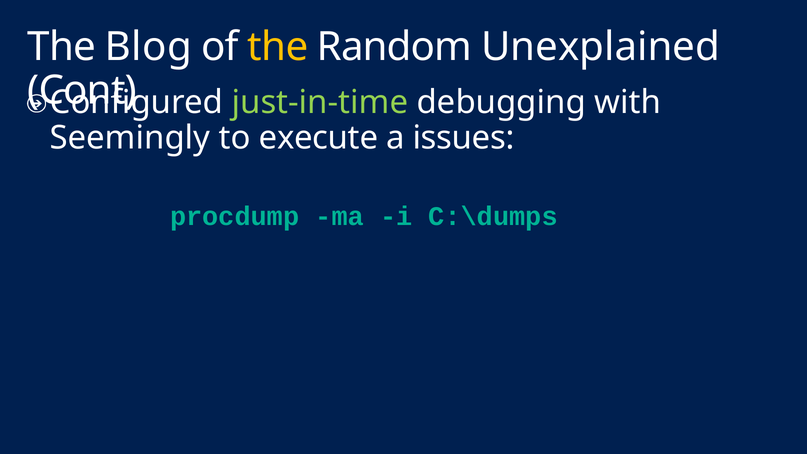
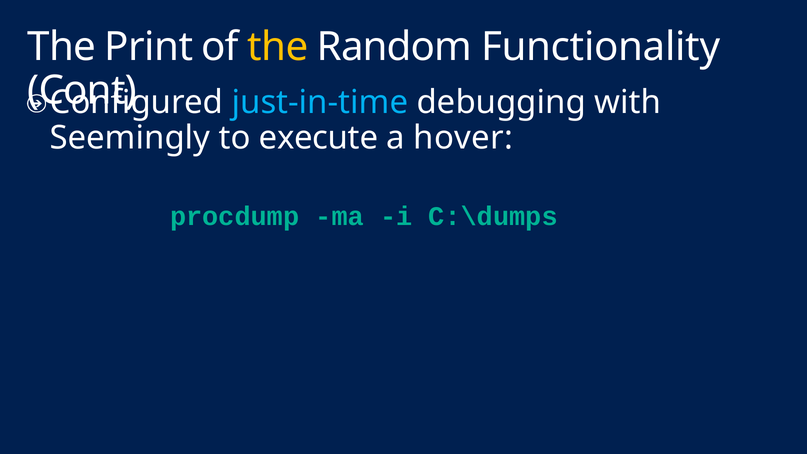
Blog: Blog -> Print
Unexplained: Unexplained -> Functionality
just-in-time colour: light green -> light blue
issues: issues -> hover
